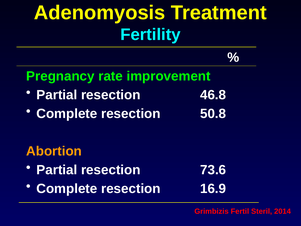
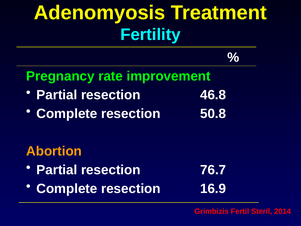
73.6: 73.6 -> 76.7
